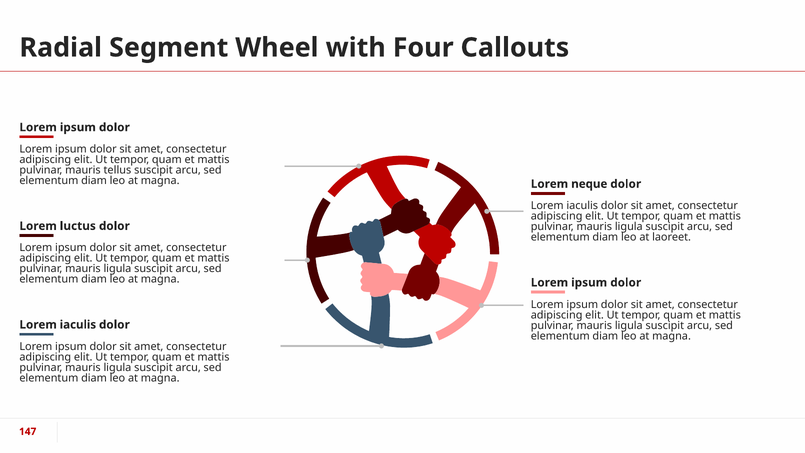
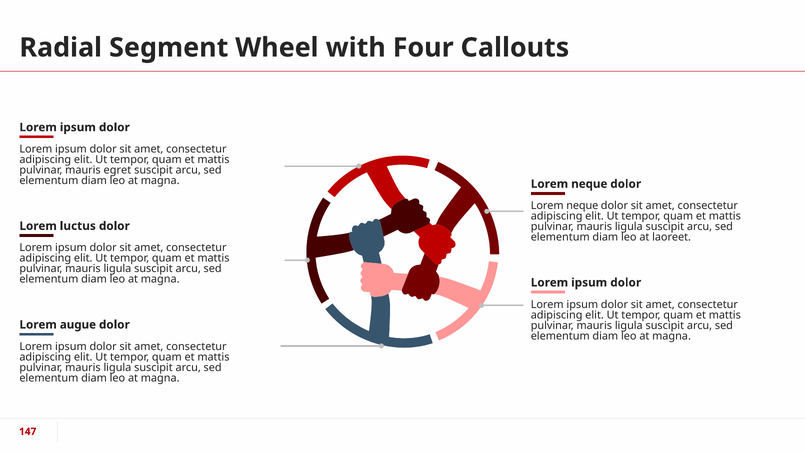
tellus: tellus -> egret
iaculis at (582, 206): iaculis -> neque
iaculis at (78, 325): iaculis -> augue
